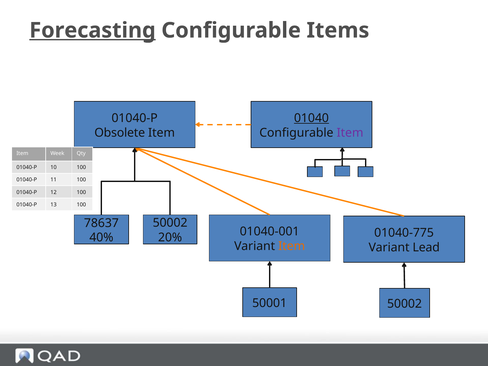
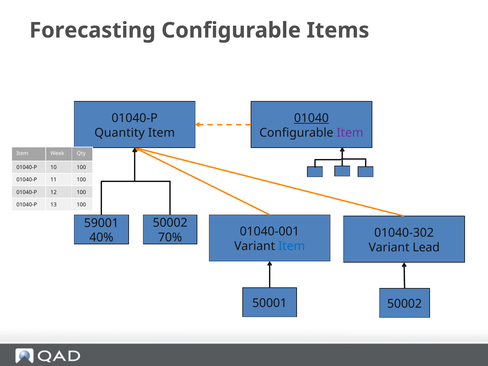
Forecasting underline: present -> none
Obsolete: Obsolete -> Quantity
78637: 78637 -> 59001
01040-775: 01040-775 -> 01040-302
20%: 20% -> 70%
Item at (292, 246) colour: orange -> blue
